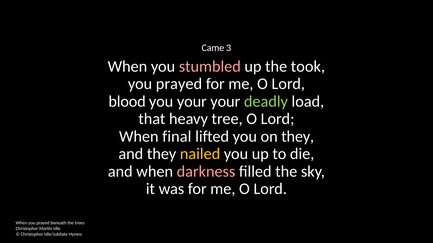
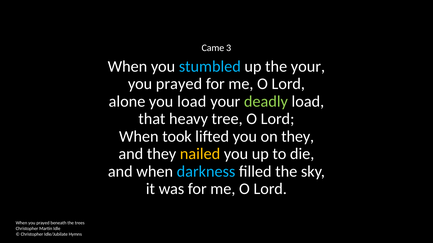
stumbled colour: pink -> light blue
the took: took -> your
blood: blood -> alone
you your: your -> load
final: final -> took
darkness colour: pink -> light blue
